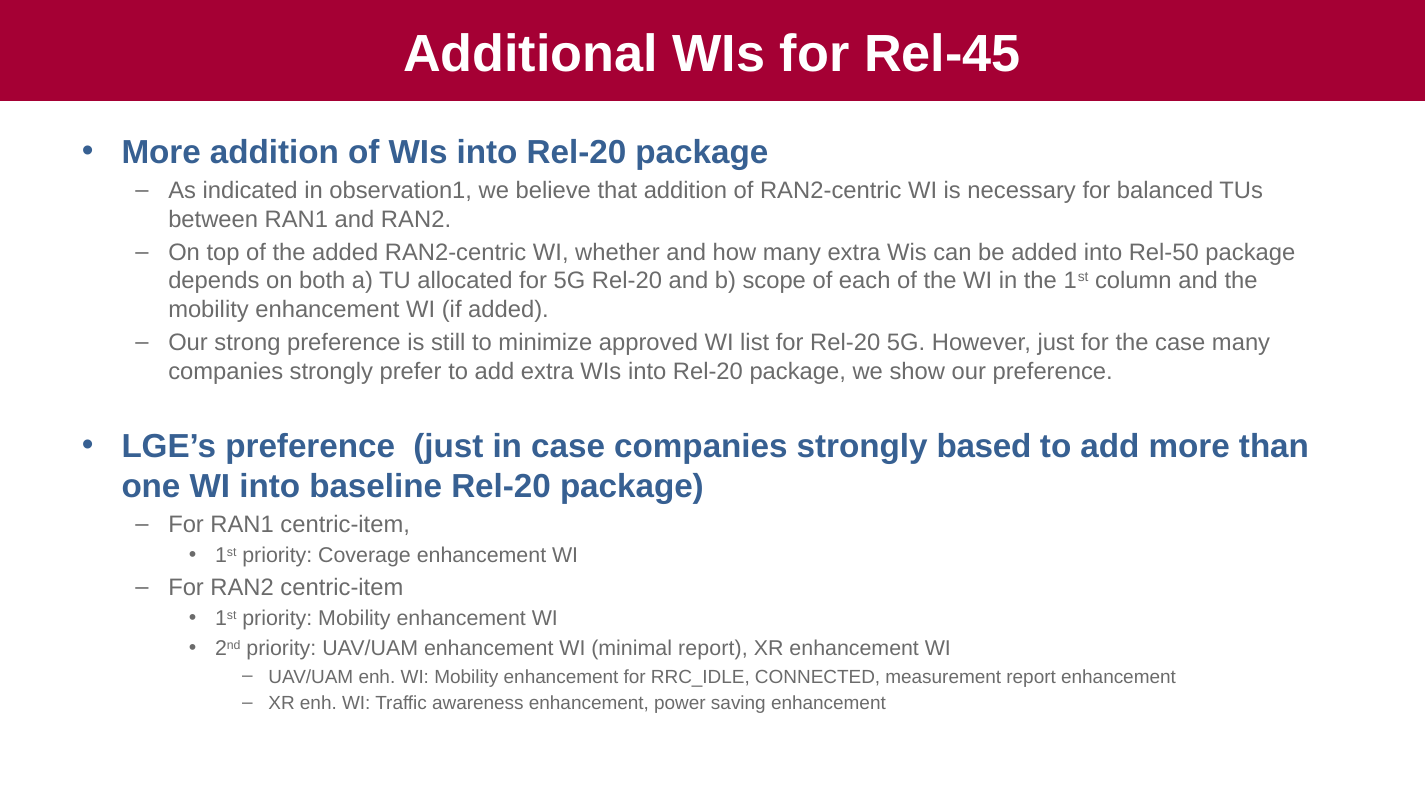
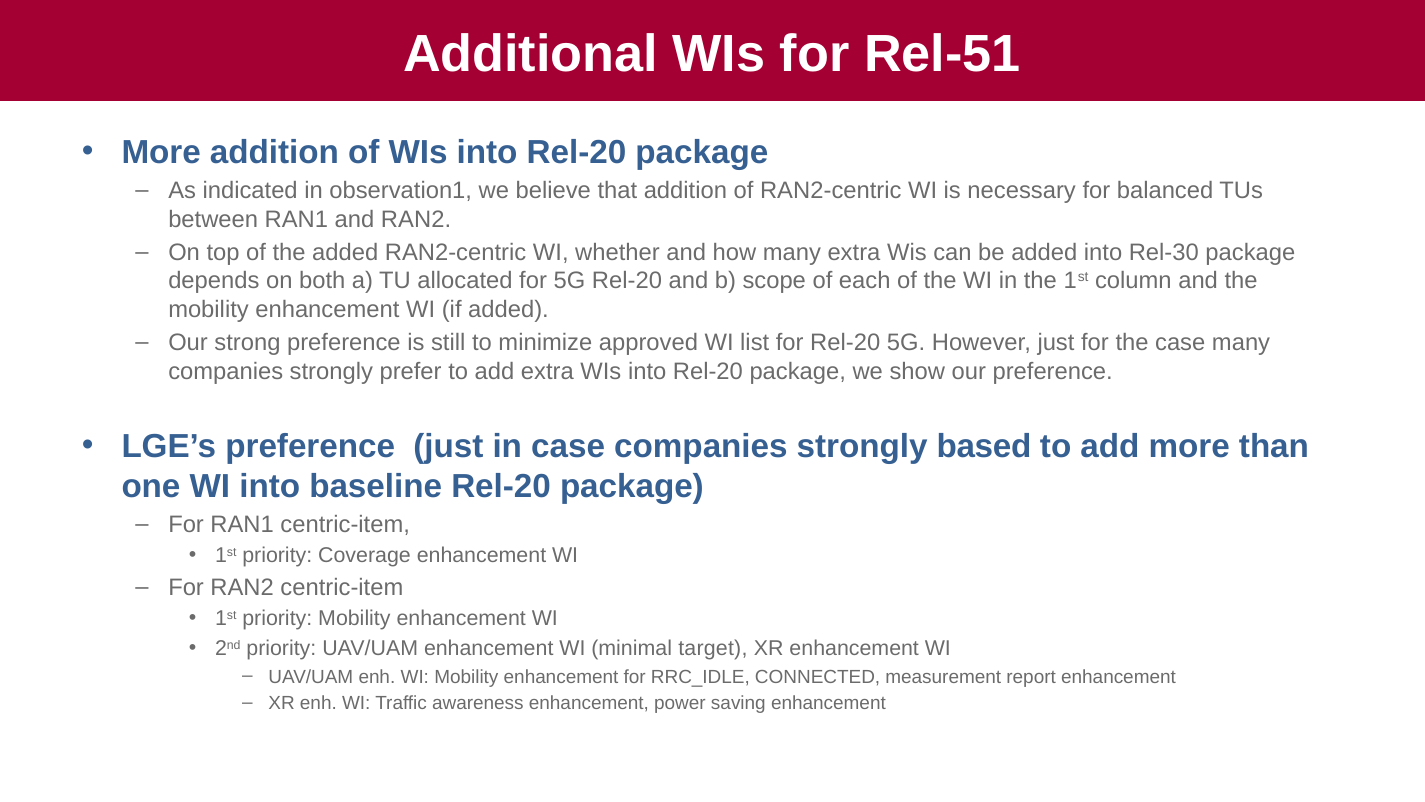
Rel-45: Rel-45 -> Rel-51
Rel-50: Rel-50 -> Rel-30
minimal report: report -> target
